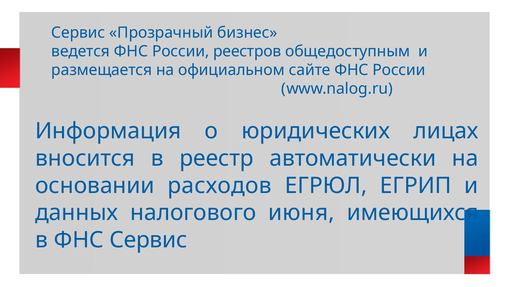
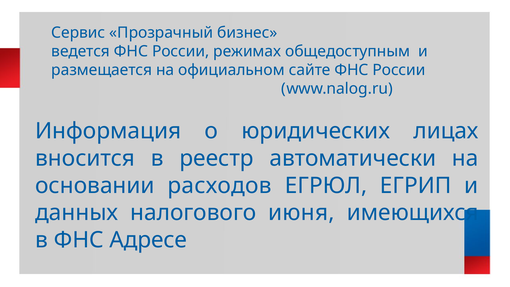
реестров: реестров -> режимах
ФНС Сервис: Сервис -> Адресе
